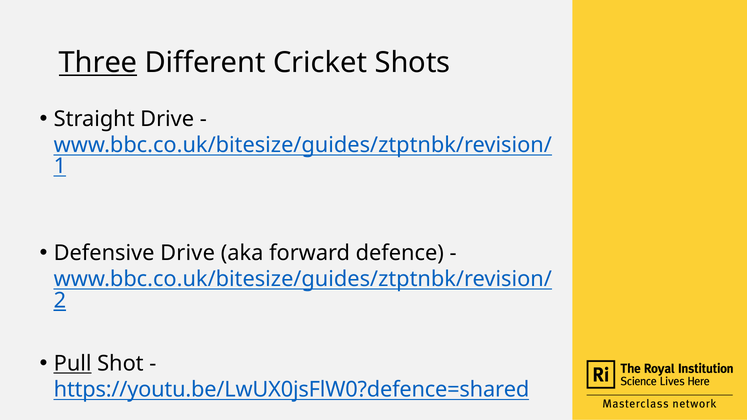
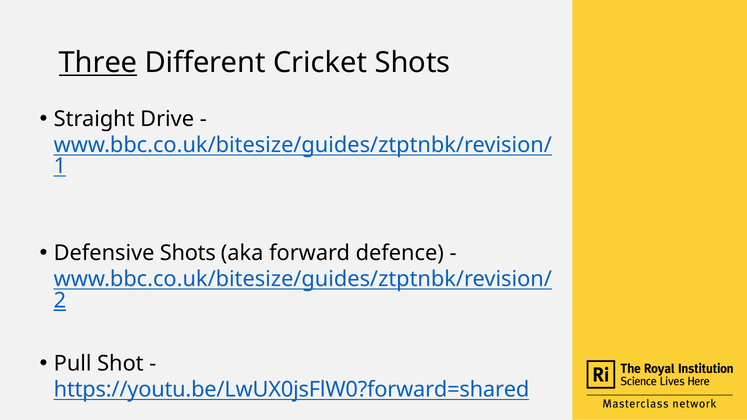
Defensive Drive: Drive -> Shots
Pull underline: present -> none
https://youtu.be/LwUX0jsFlW0?defence=shared: https://youtu.be/LwUX0jsFlW0?defence=shared -> https://youtu.be/LwUX0jsFlW0?forward=shared
